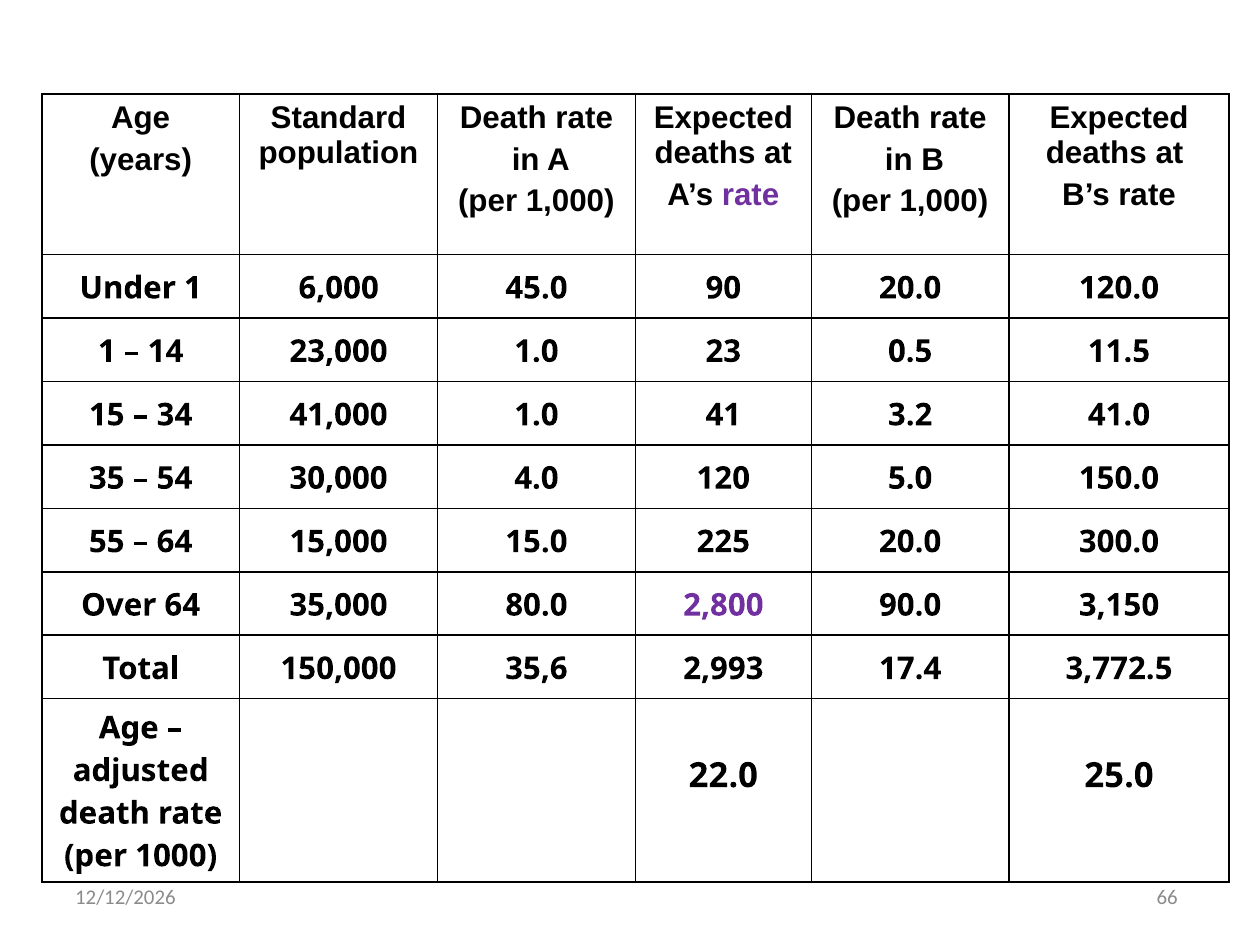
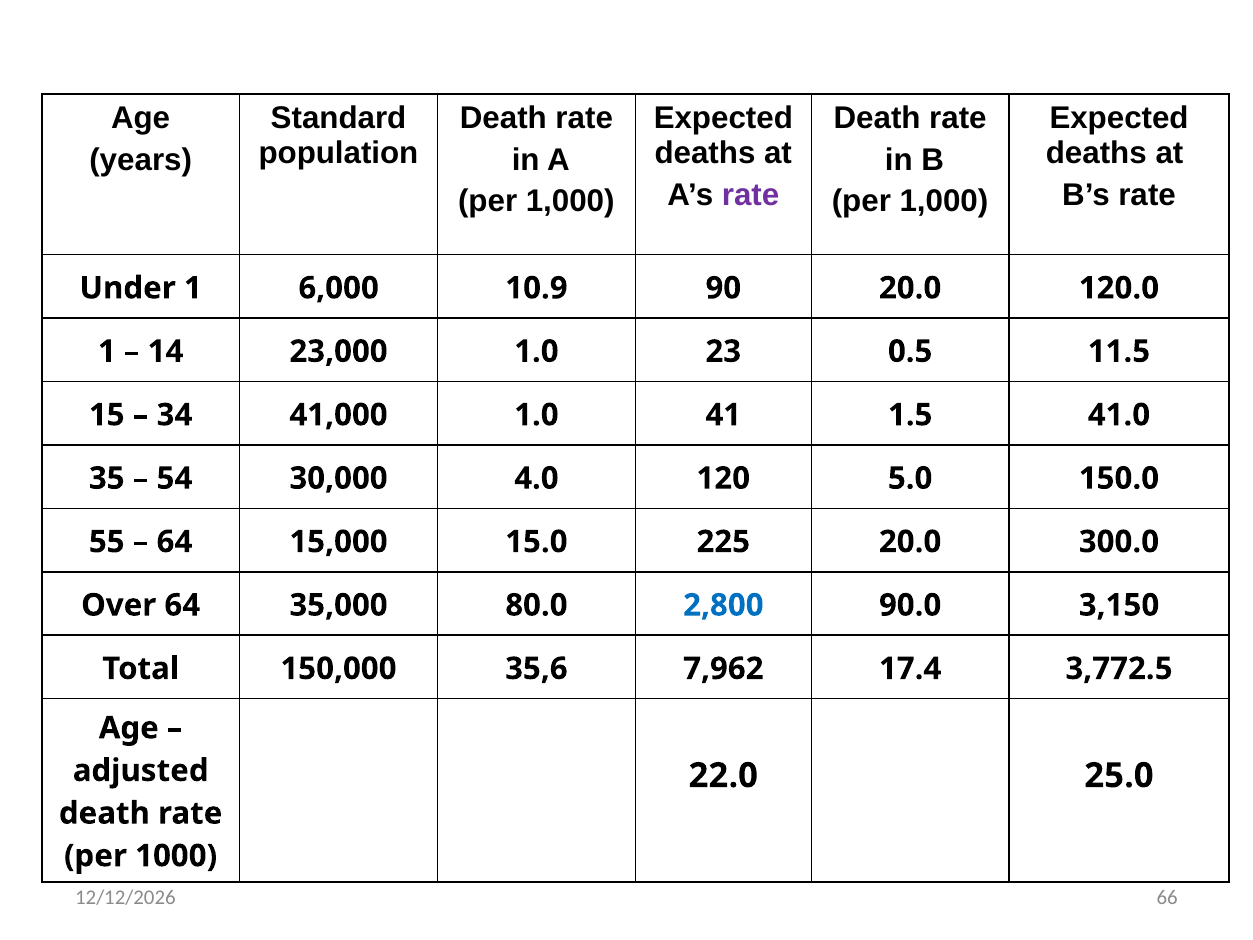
45.0: 45.0 -> 10.9
3.2: 3.2 -> 1.5
2,800 colour: purple -> blue
2,993: 2,993 -> 7,962
